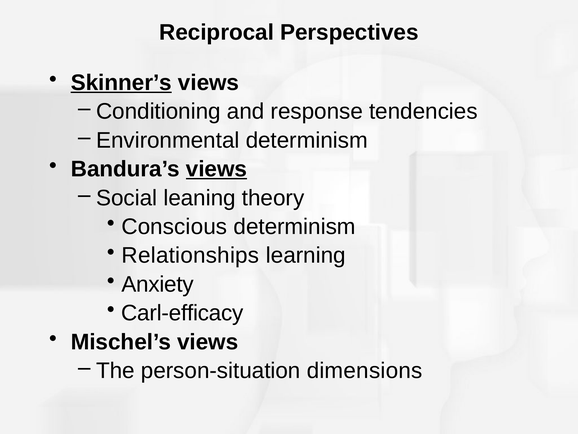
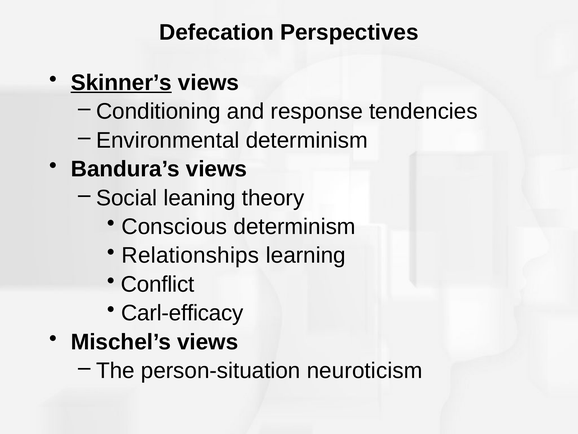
Reciprocal: Reciprocal -> Defecation
views at (216, 169) underline: present -> none
Anxiety: Anxiety -> Conflict
dimensions: dimensions -> neuroticism
